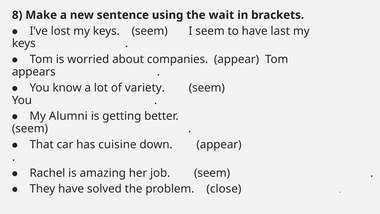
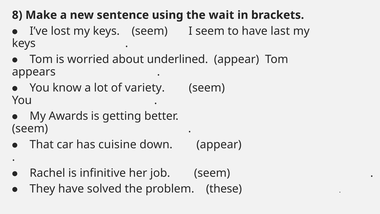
companies: companies -> underlined
Alumni: Alumni -> Awards
amazing: amazing -> infinitive
close: close -> these
